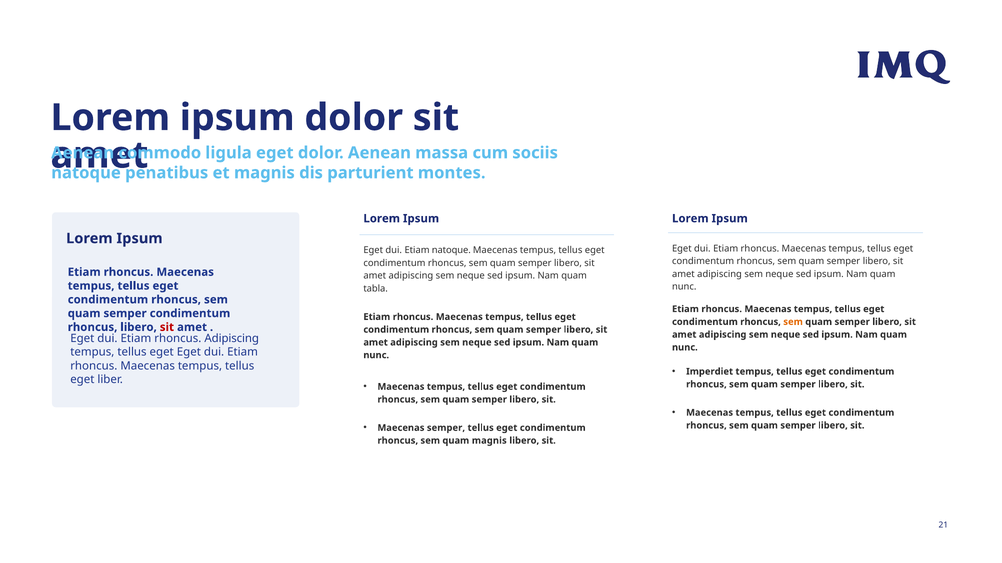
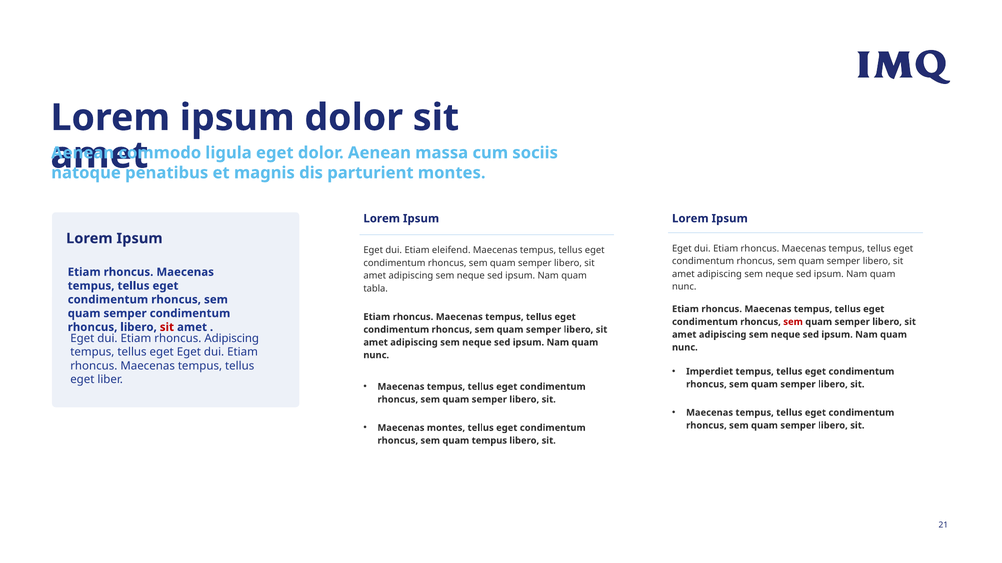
Etiam natoque: natoque -> eleifend
sem at (793, 322) colour: orange -> red
Maecenas semper: semper -> montes
quam magnis: magnis -> tempus
